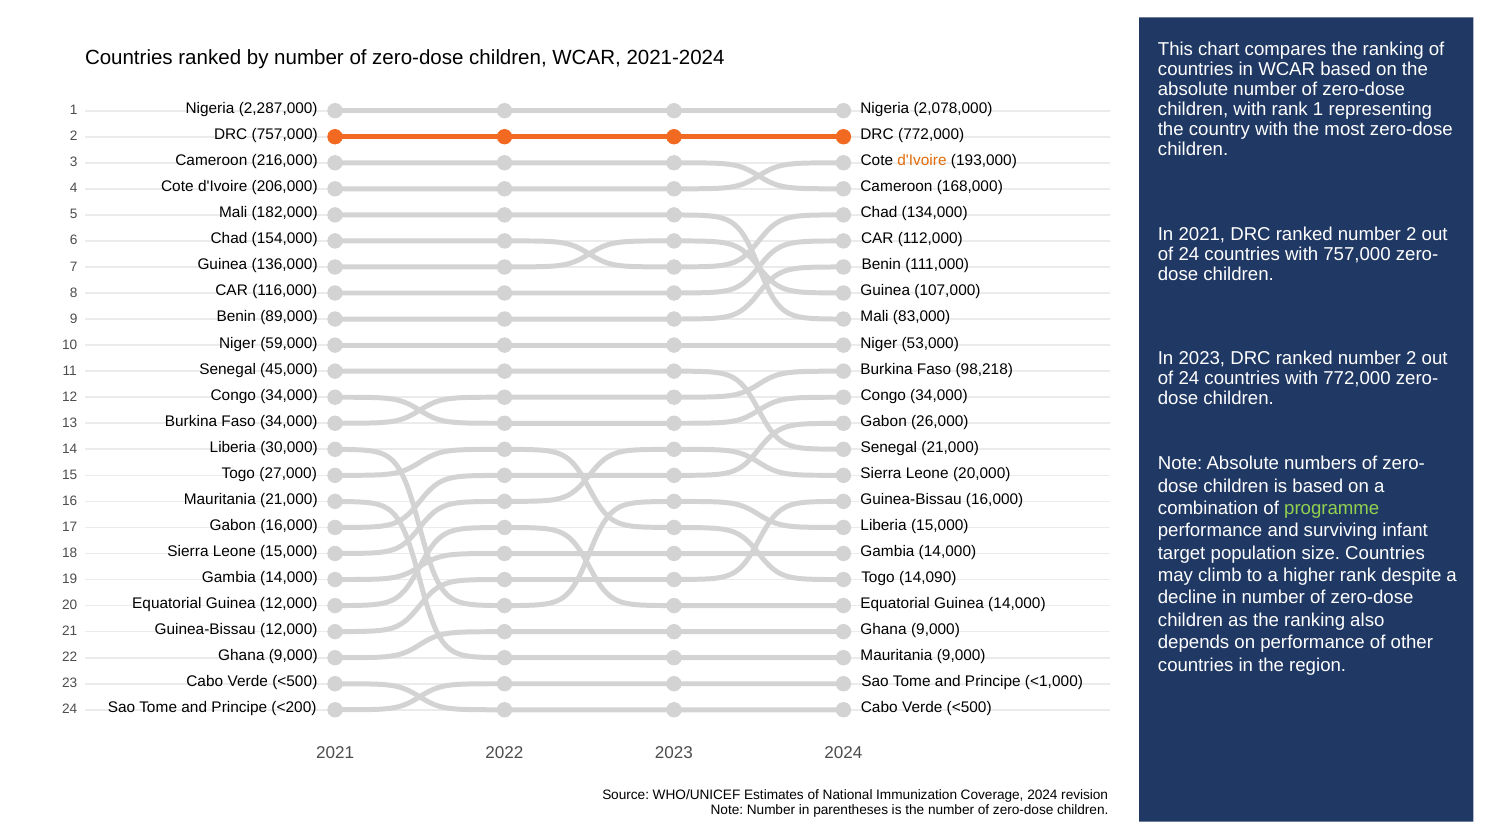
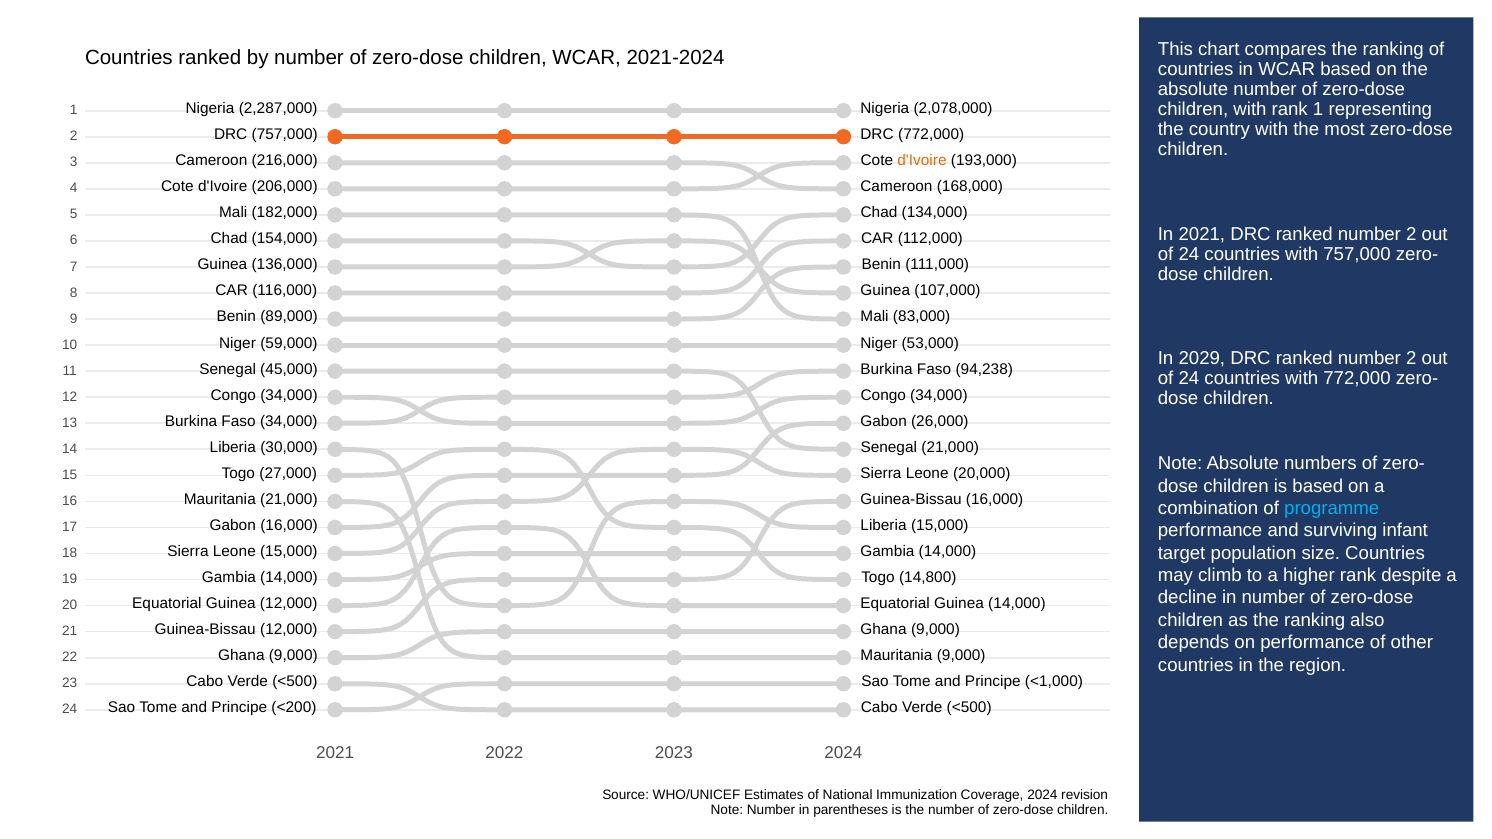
In 2023: 2023 -> 2029
98,218: 98,218 -> 94,238
programme colour: light green -> light blue
14,090: 14,090 -> 14,800
